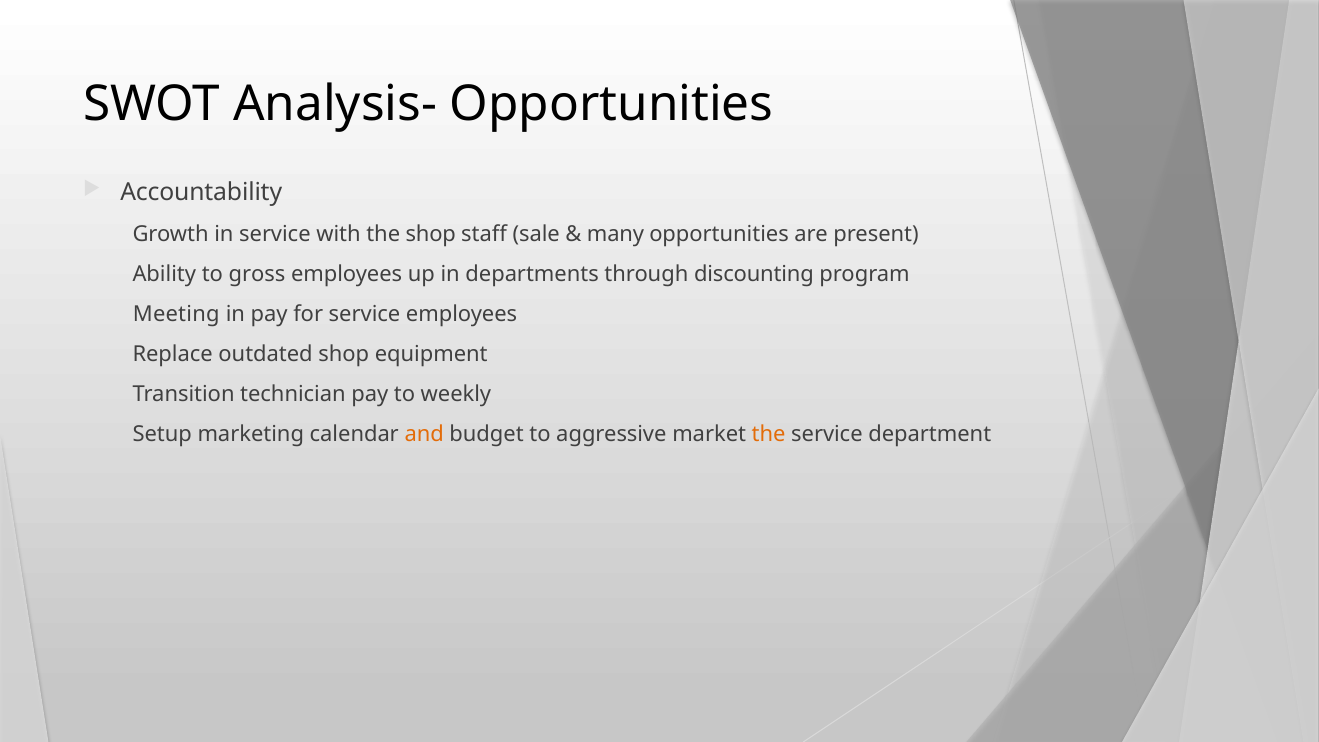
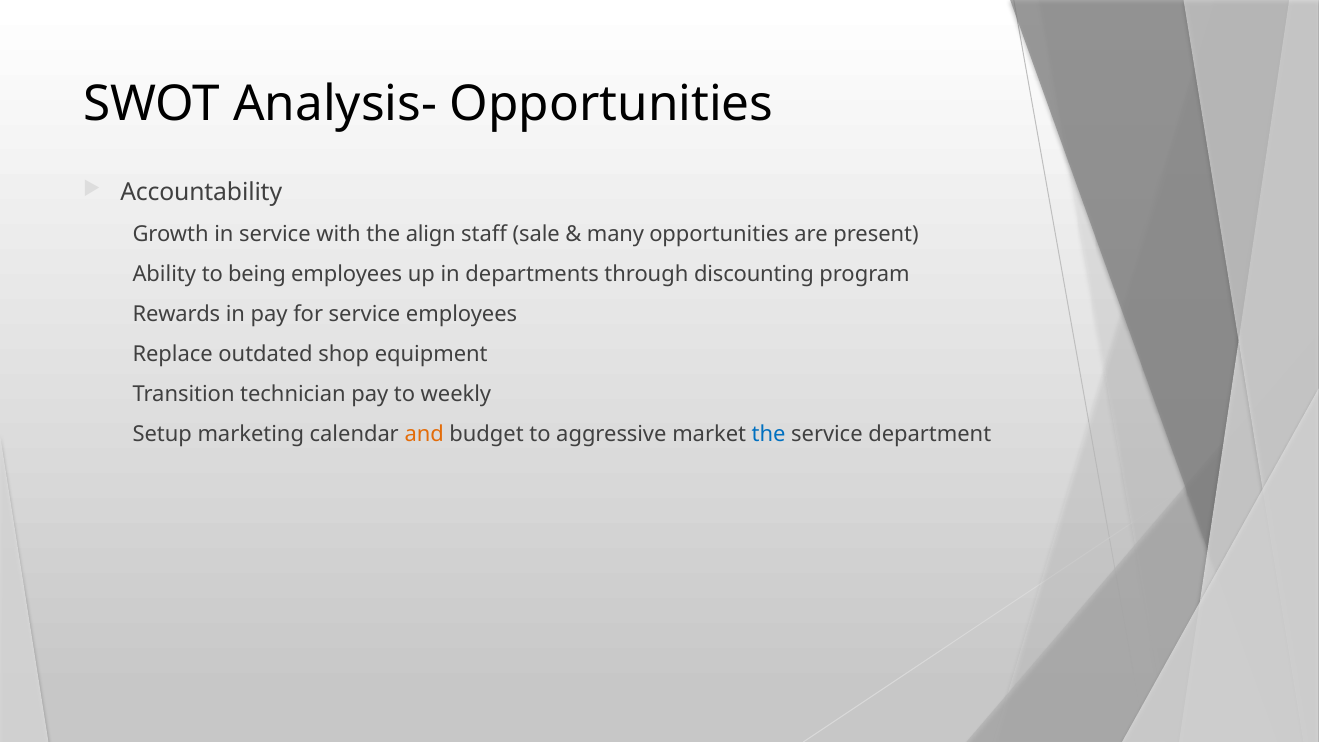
the shop: shop -> align
gross: gross -> being
Meeting: Meeting -> Rewards
the at (769, 435) colour: orange -> blue
